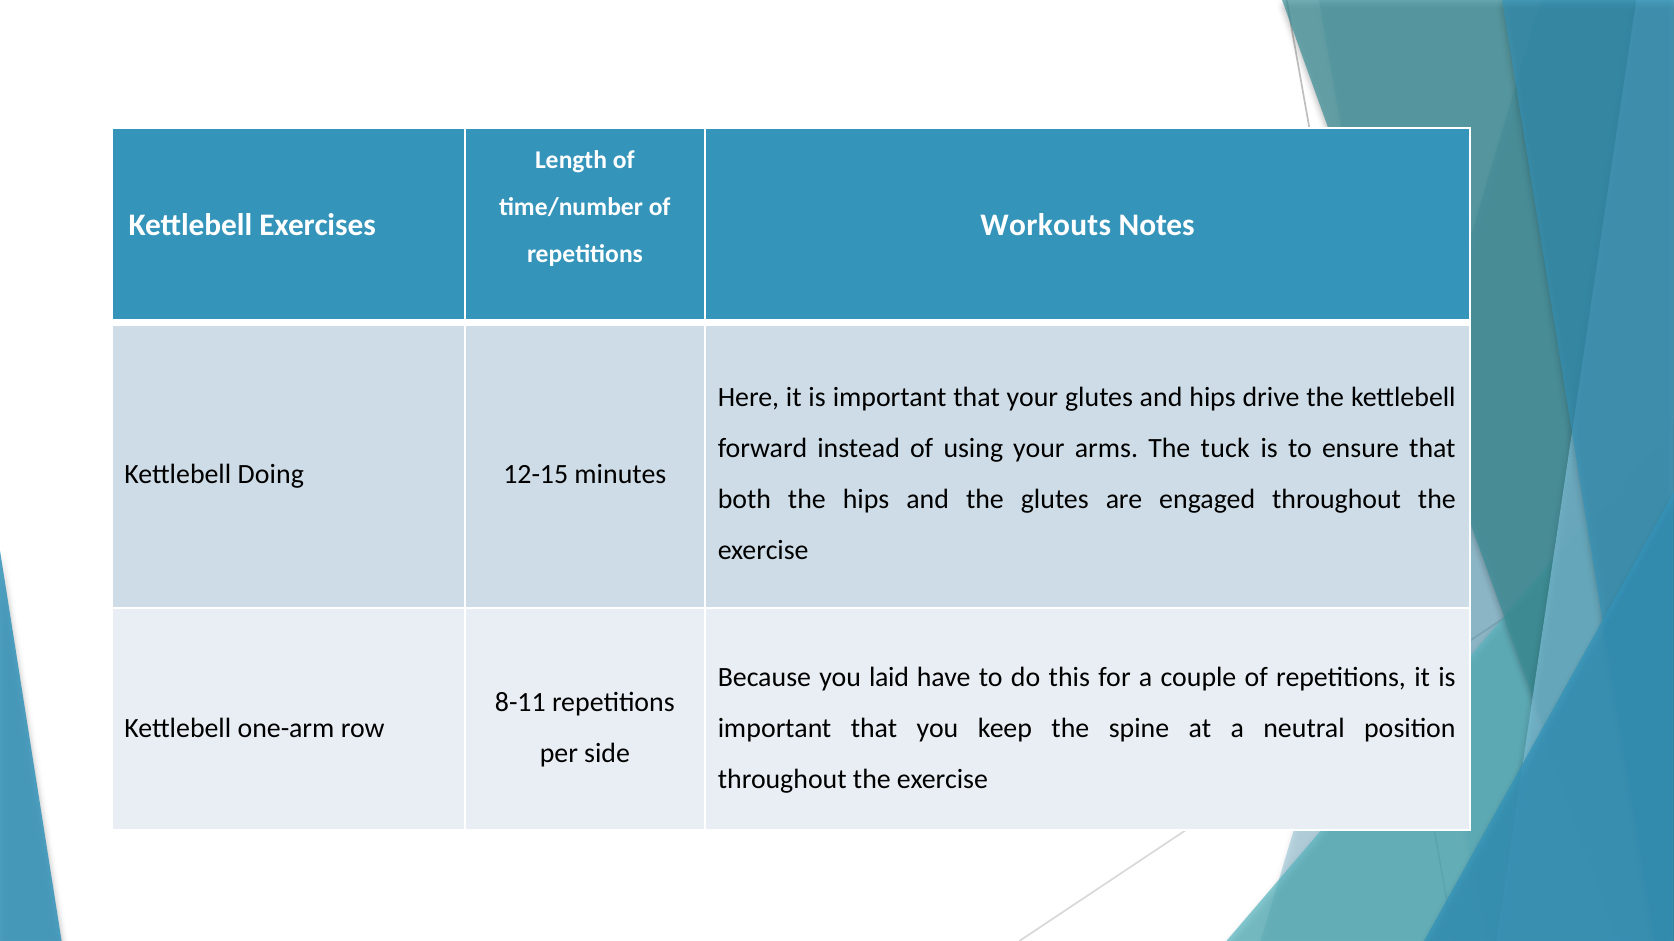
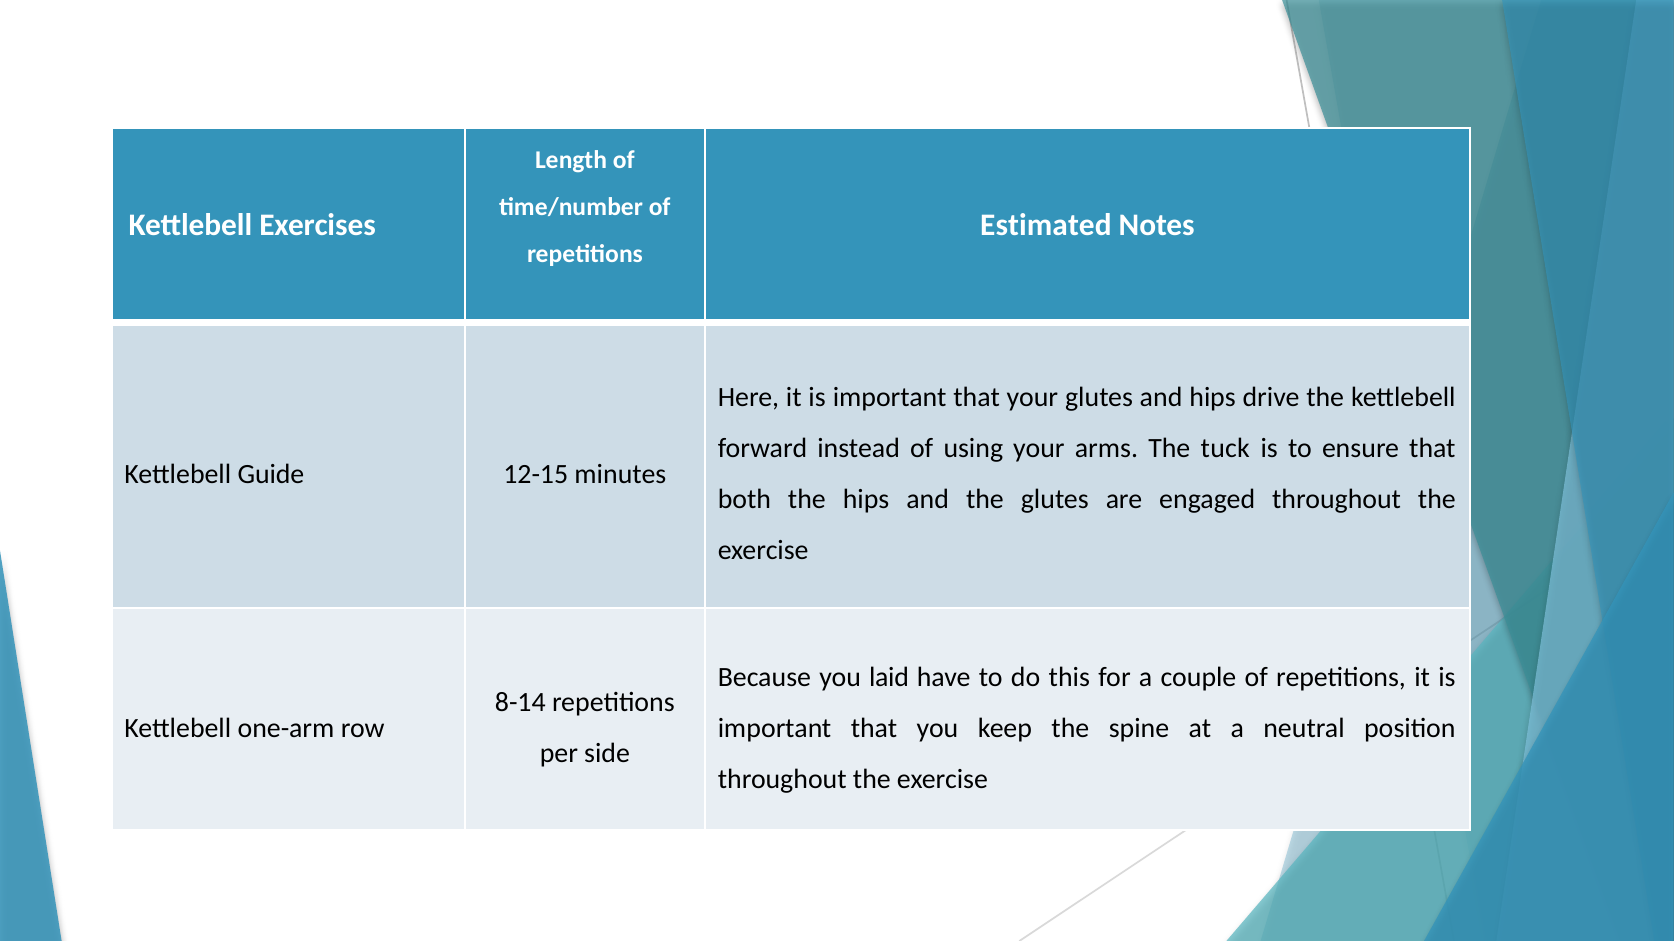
Workouts: Workouts -> Estimated
Doing: Doing -> Guide
8-11: 8-11 -> 8-14
